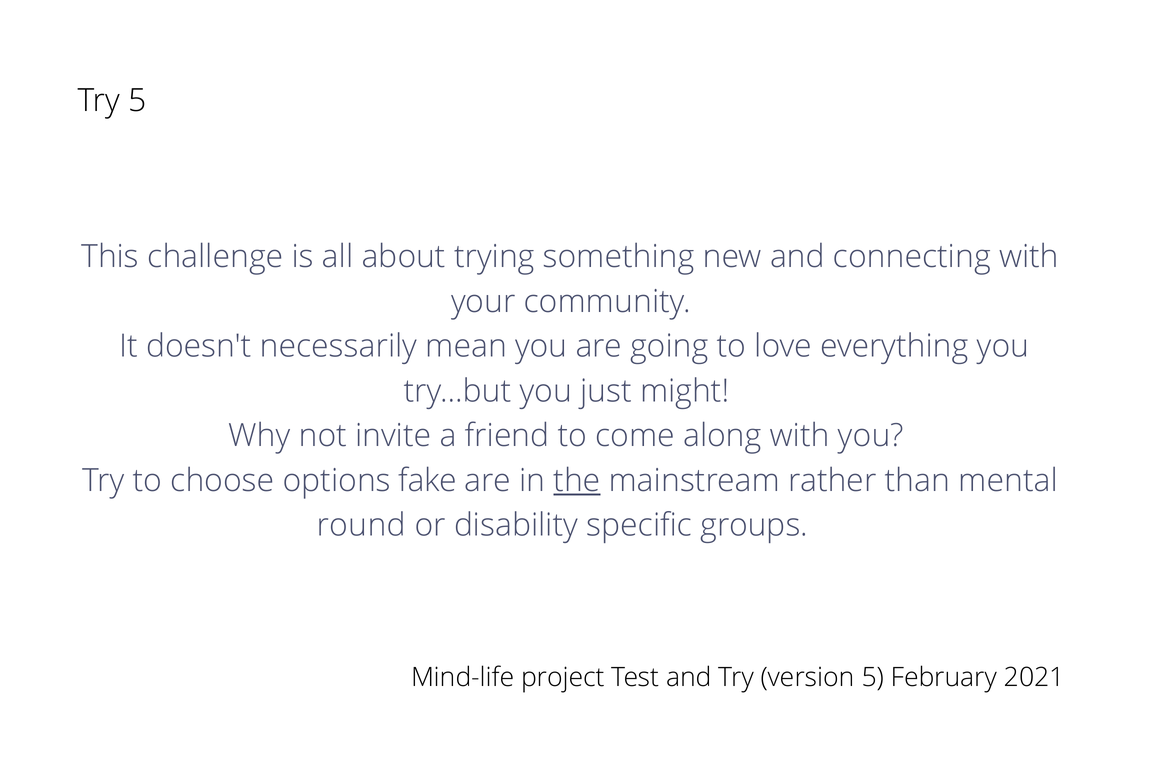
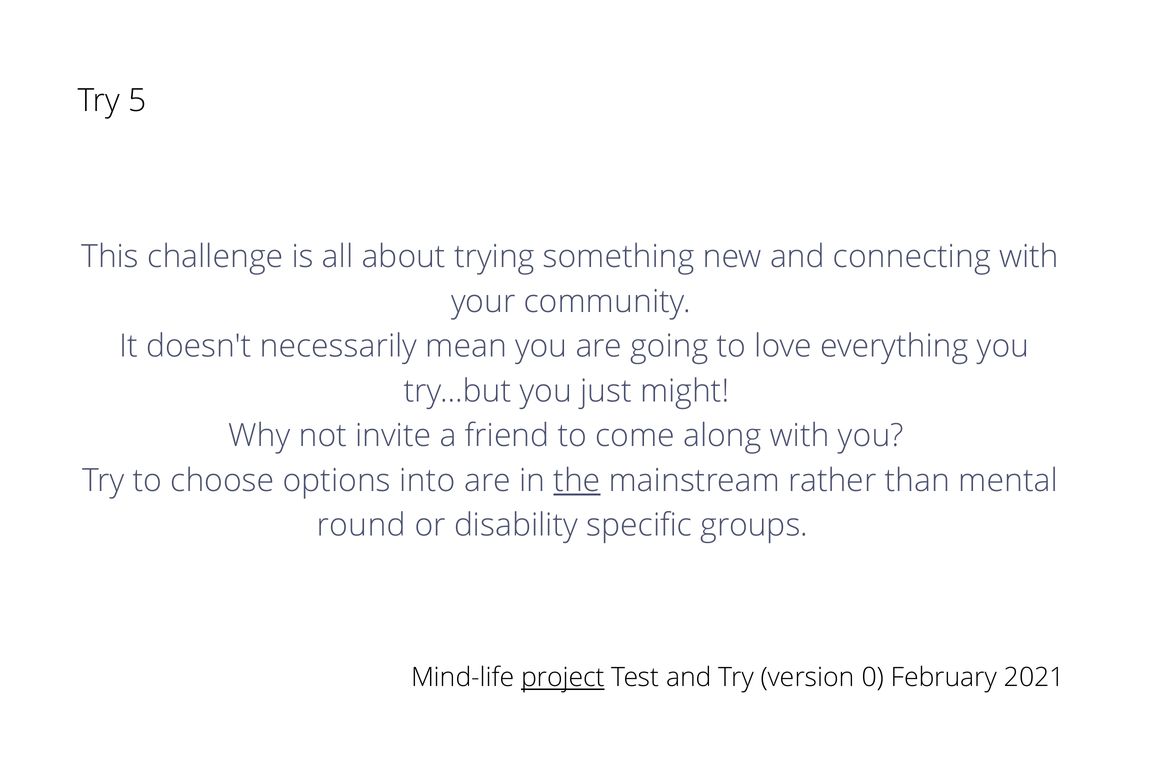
fake: fake -> into
project underline: none -> present
version 5: 5 -> 0
